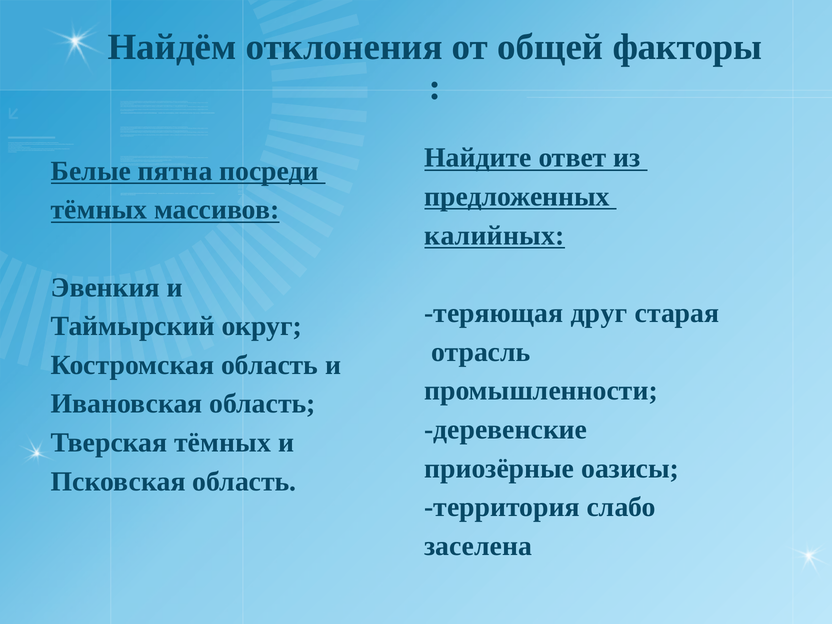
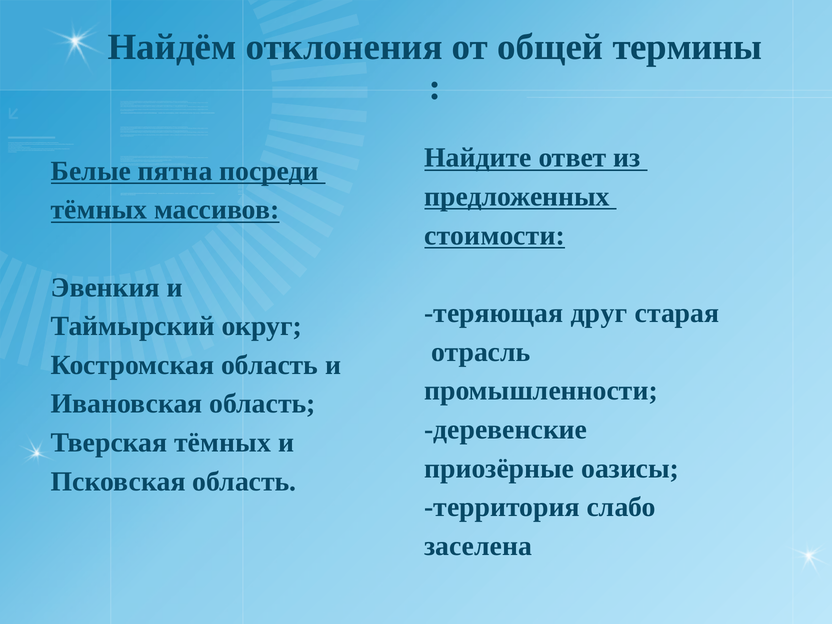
факторы: факторы -> термины
калийных: калийных -> стоимости
